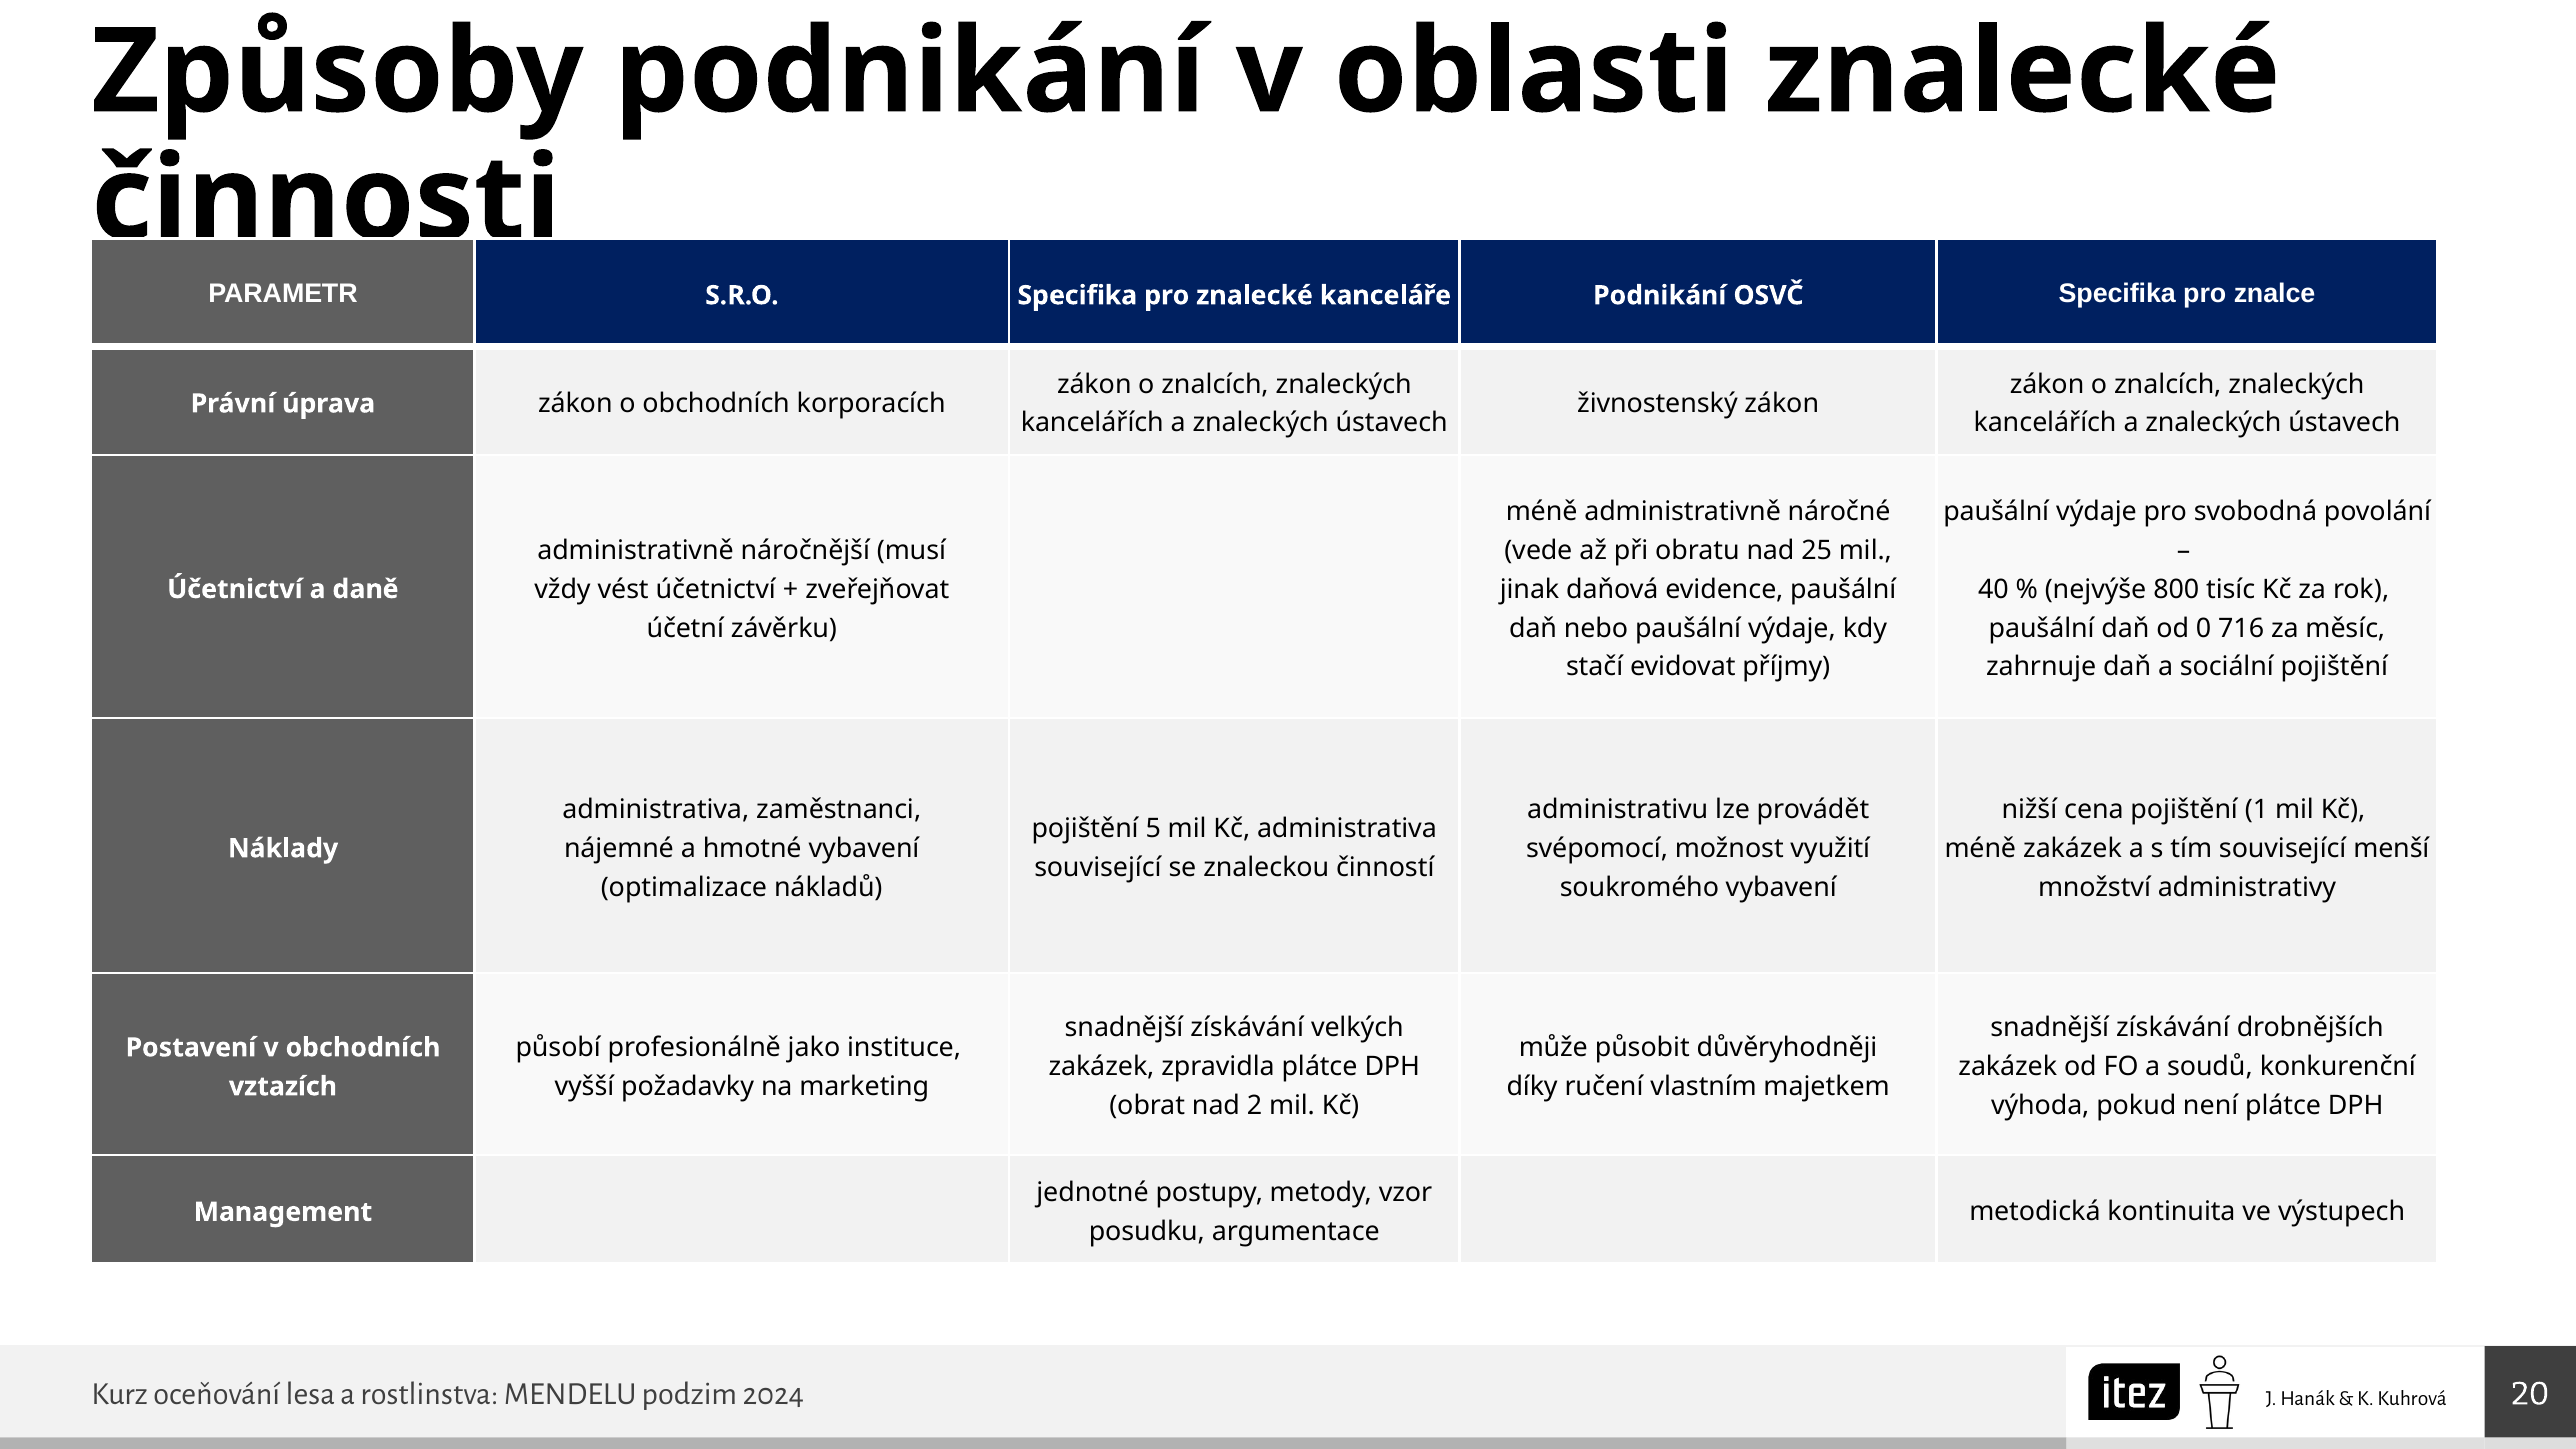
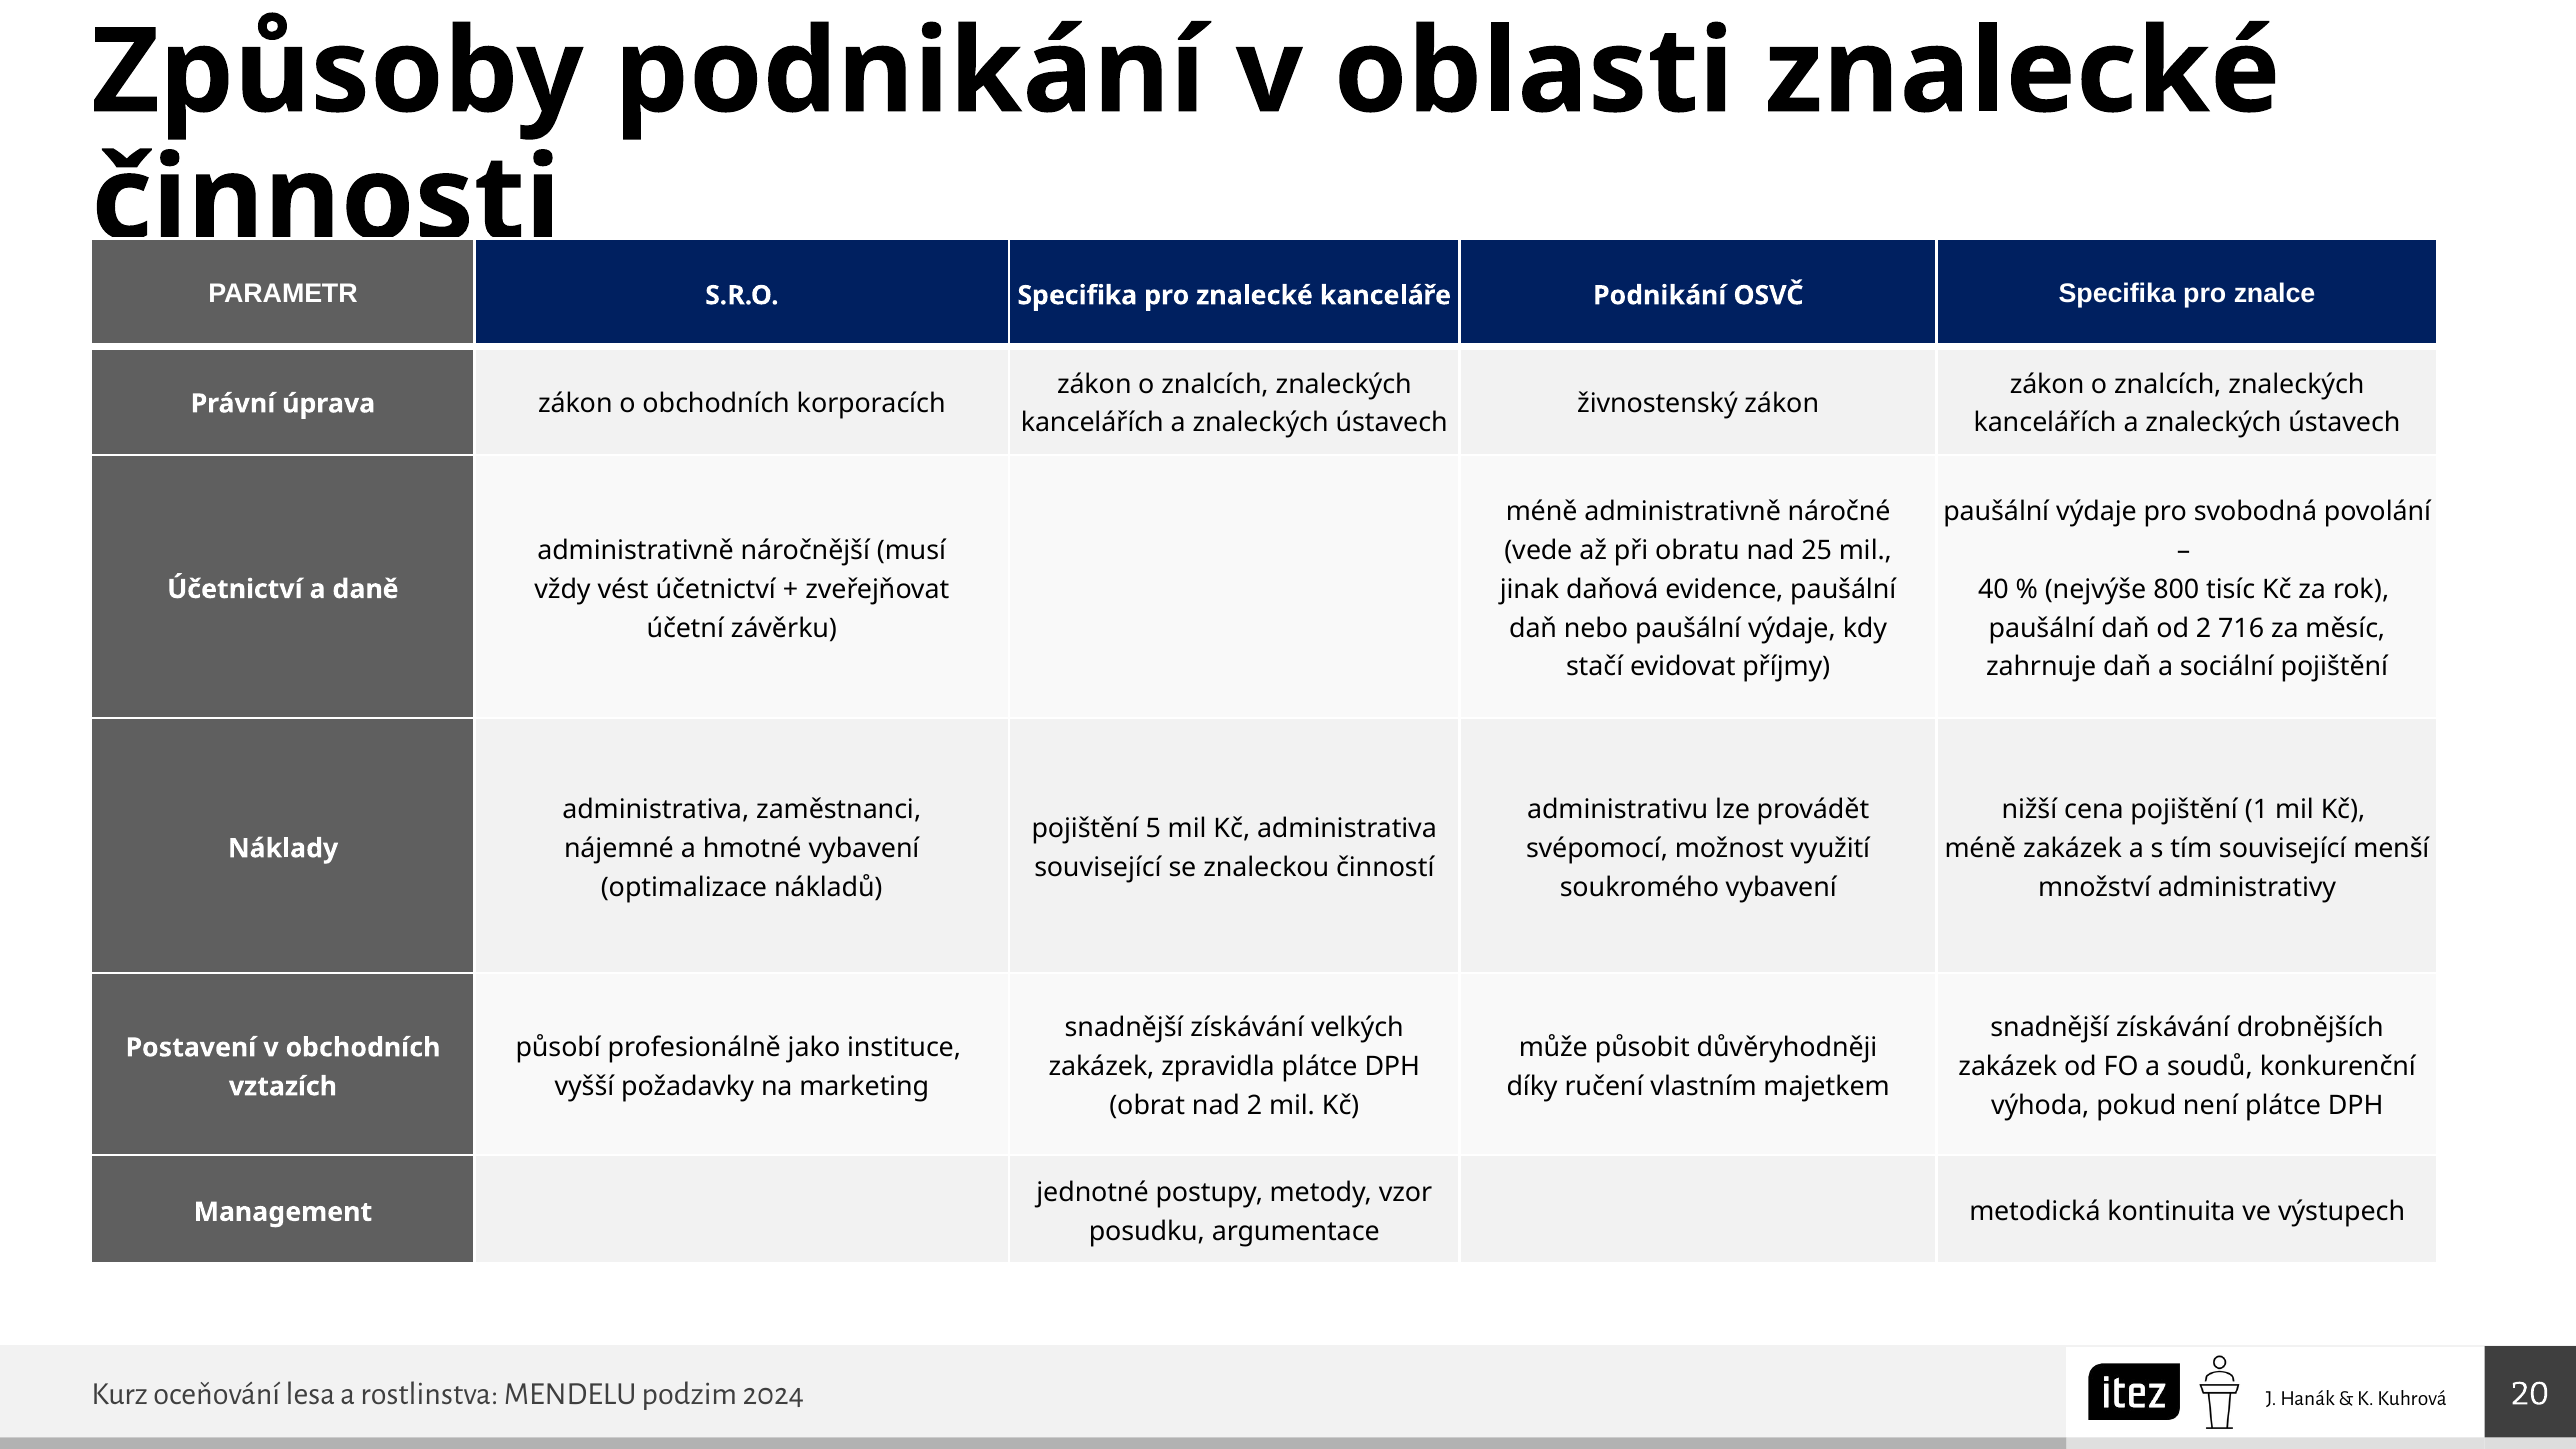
od 0: 0 -> 2
